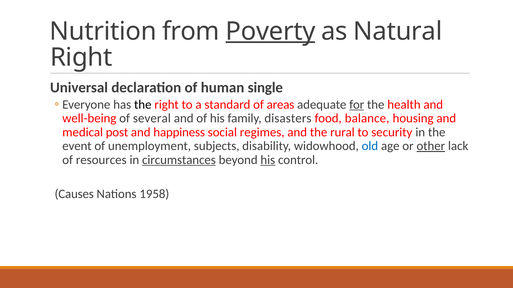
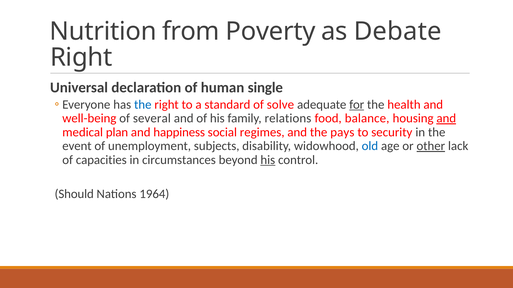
Poverty underline: present -> none
Natural: Natural -> Debate
the at (143, 105) colour: black -> blue
areas: areas -> solve
disasters: disasters -> relations
and at (446, 119) underline: none -> present
post: post -> plan
rural: rural -> pays
resources: resources -> capacities
circumstances underline: present -> none
Causes: Causes -> Should
1958: 1958 -> 1964
